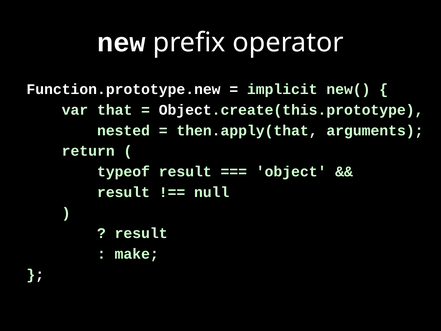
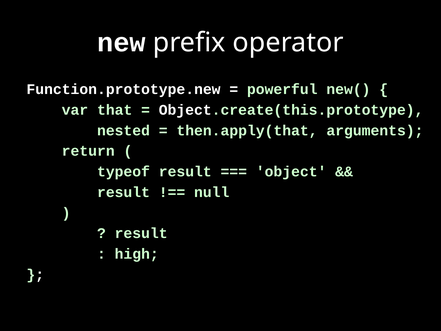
implicit: implicit -> powerful
make: make -> high
